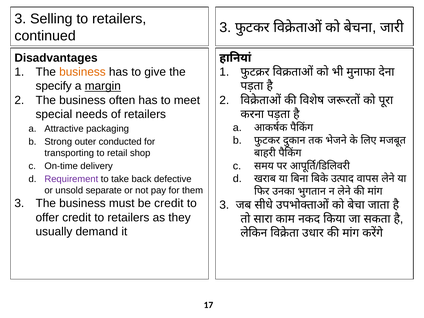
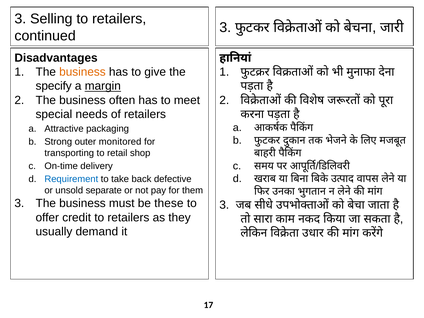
conducted: conducted -> monitored
Requirement colour: purple -> blue
be credit: credit -> these
